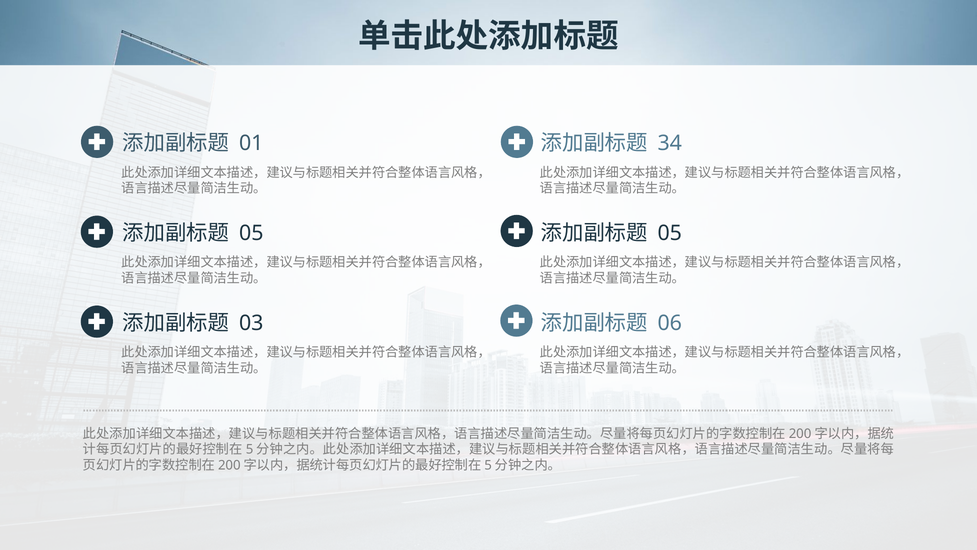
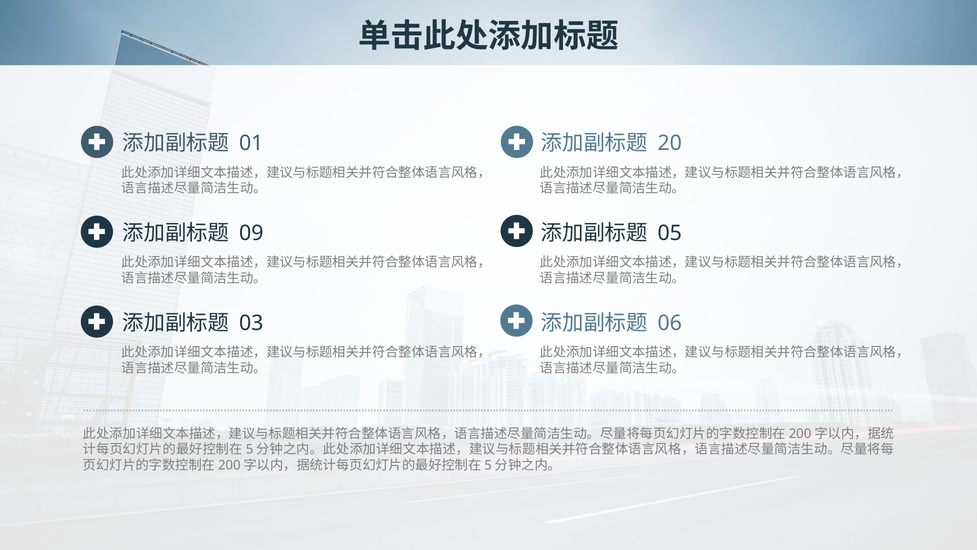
34: 34 -> 20
05 at (251, 233): 05 -> 09
